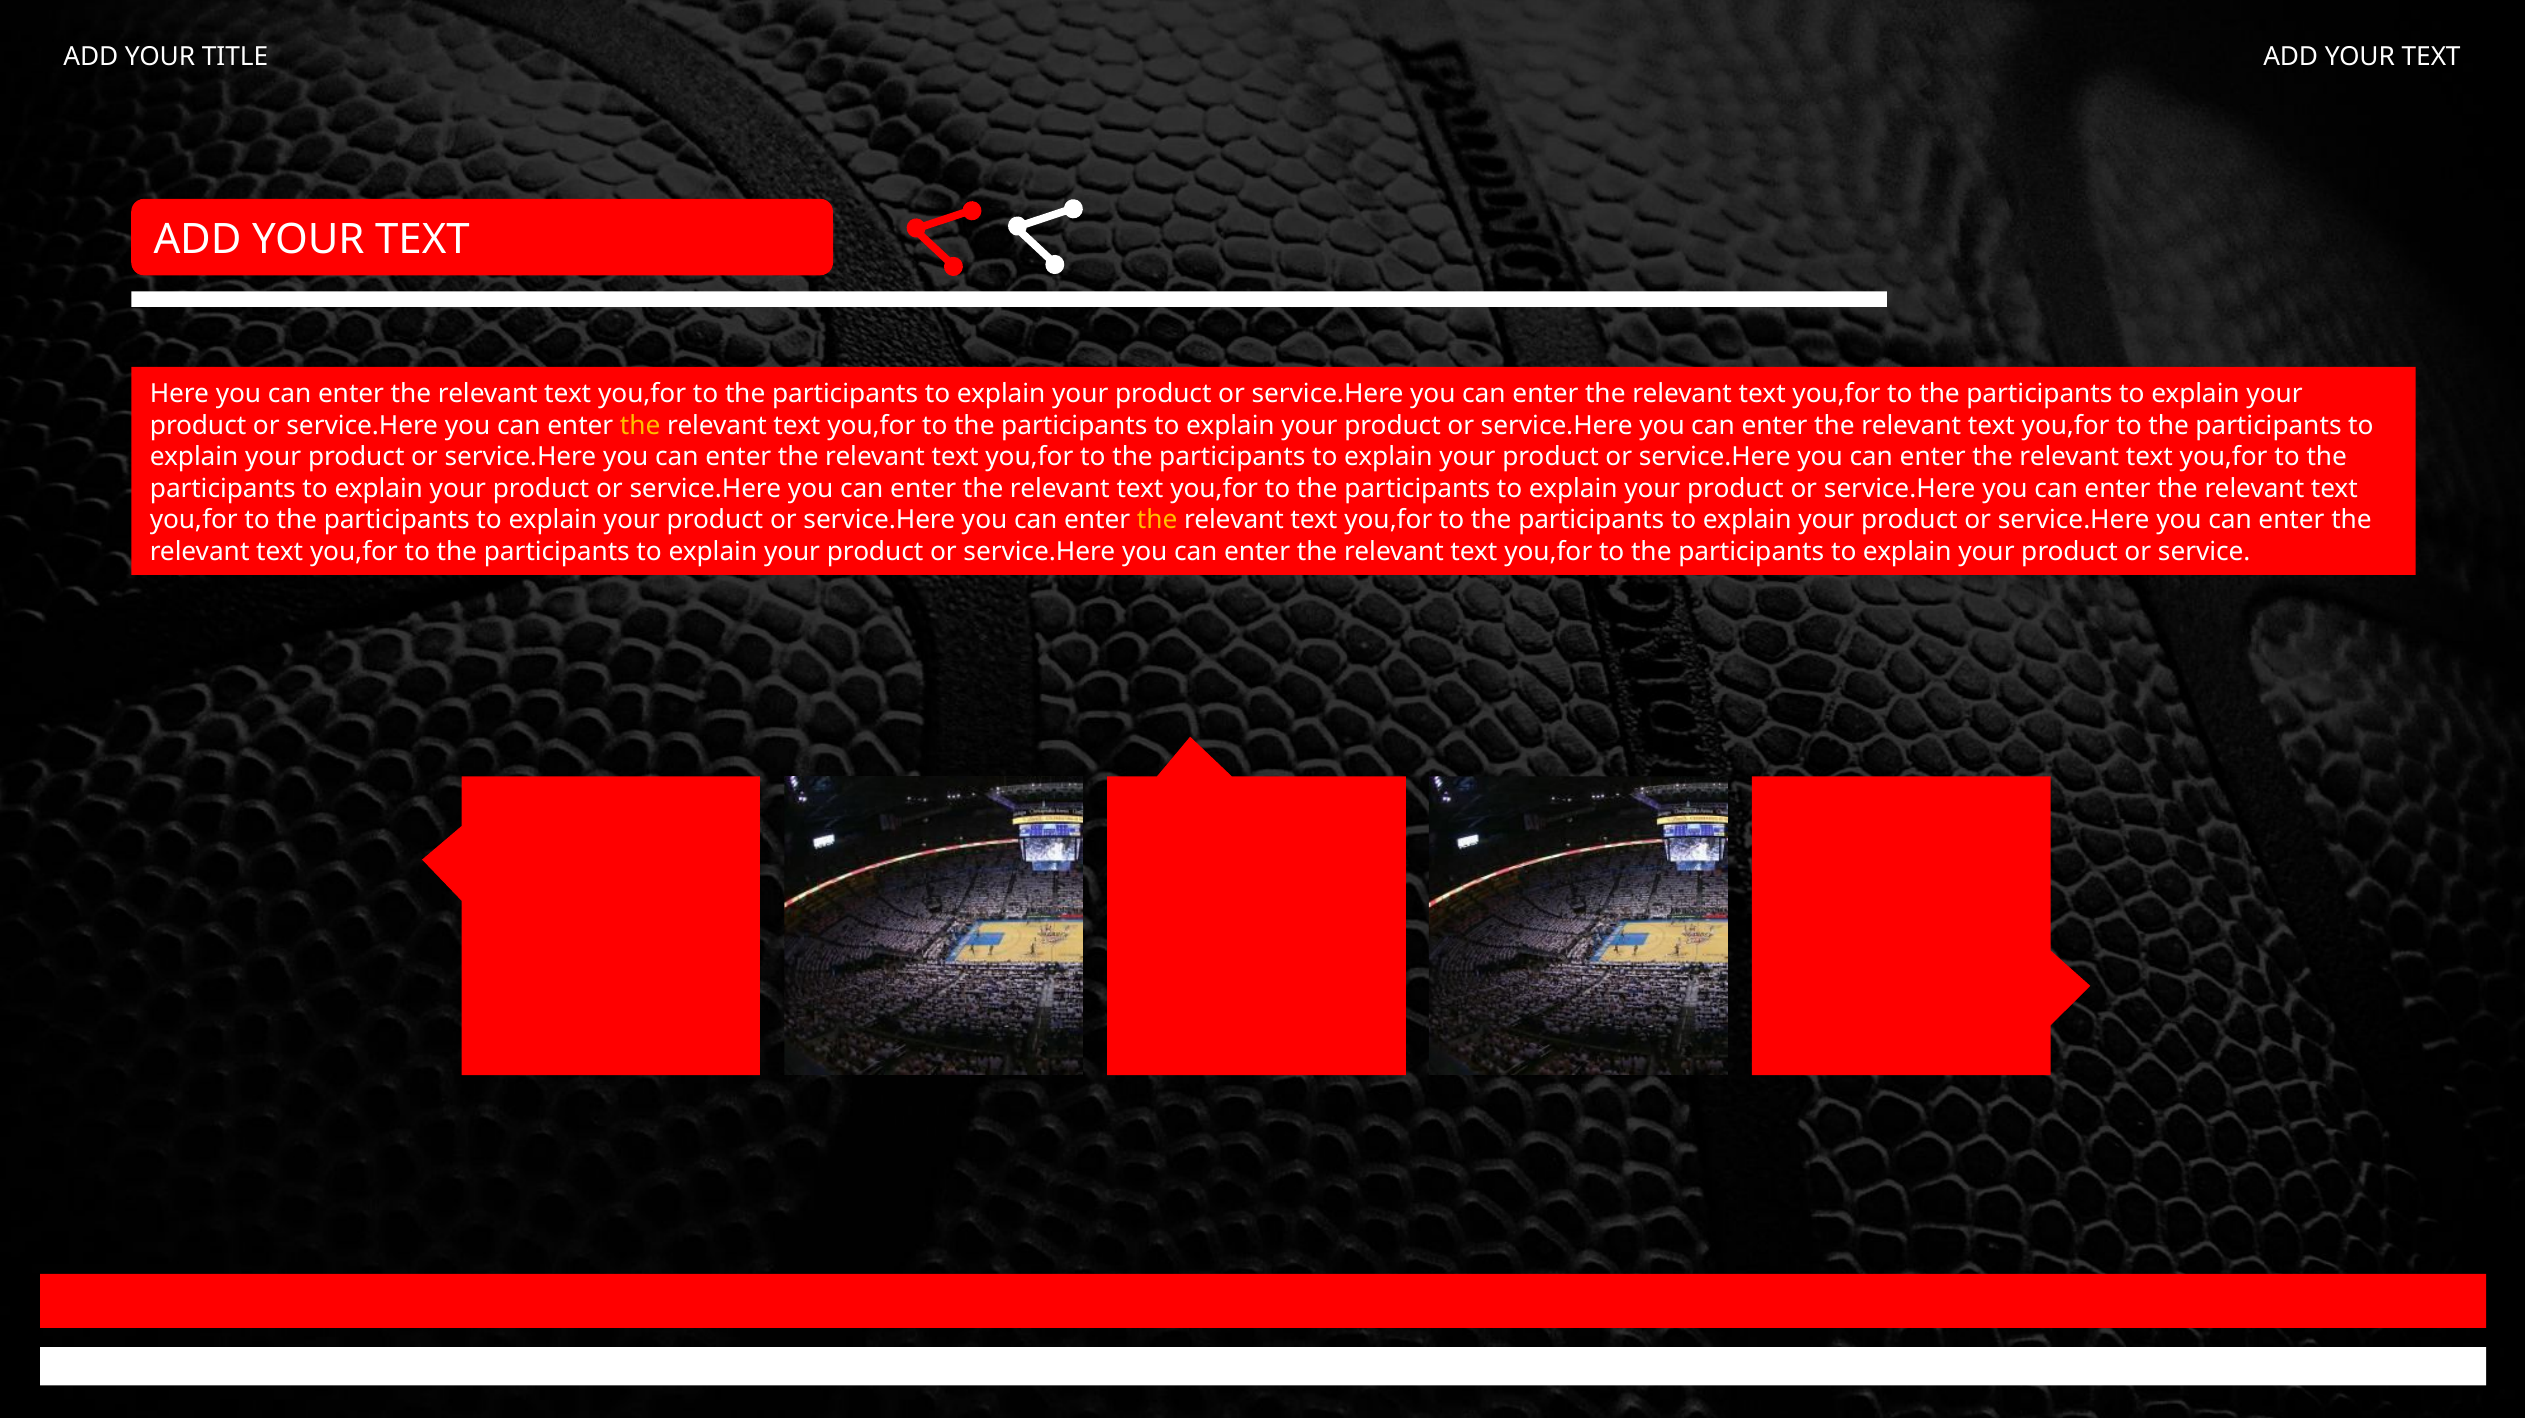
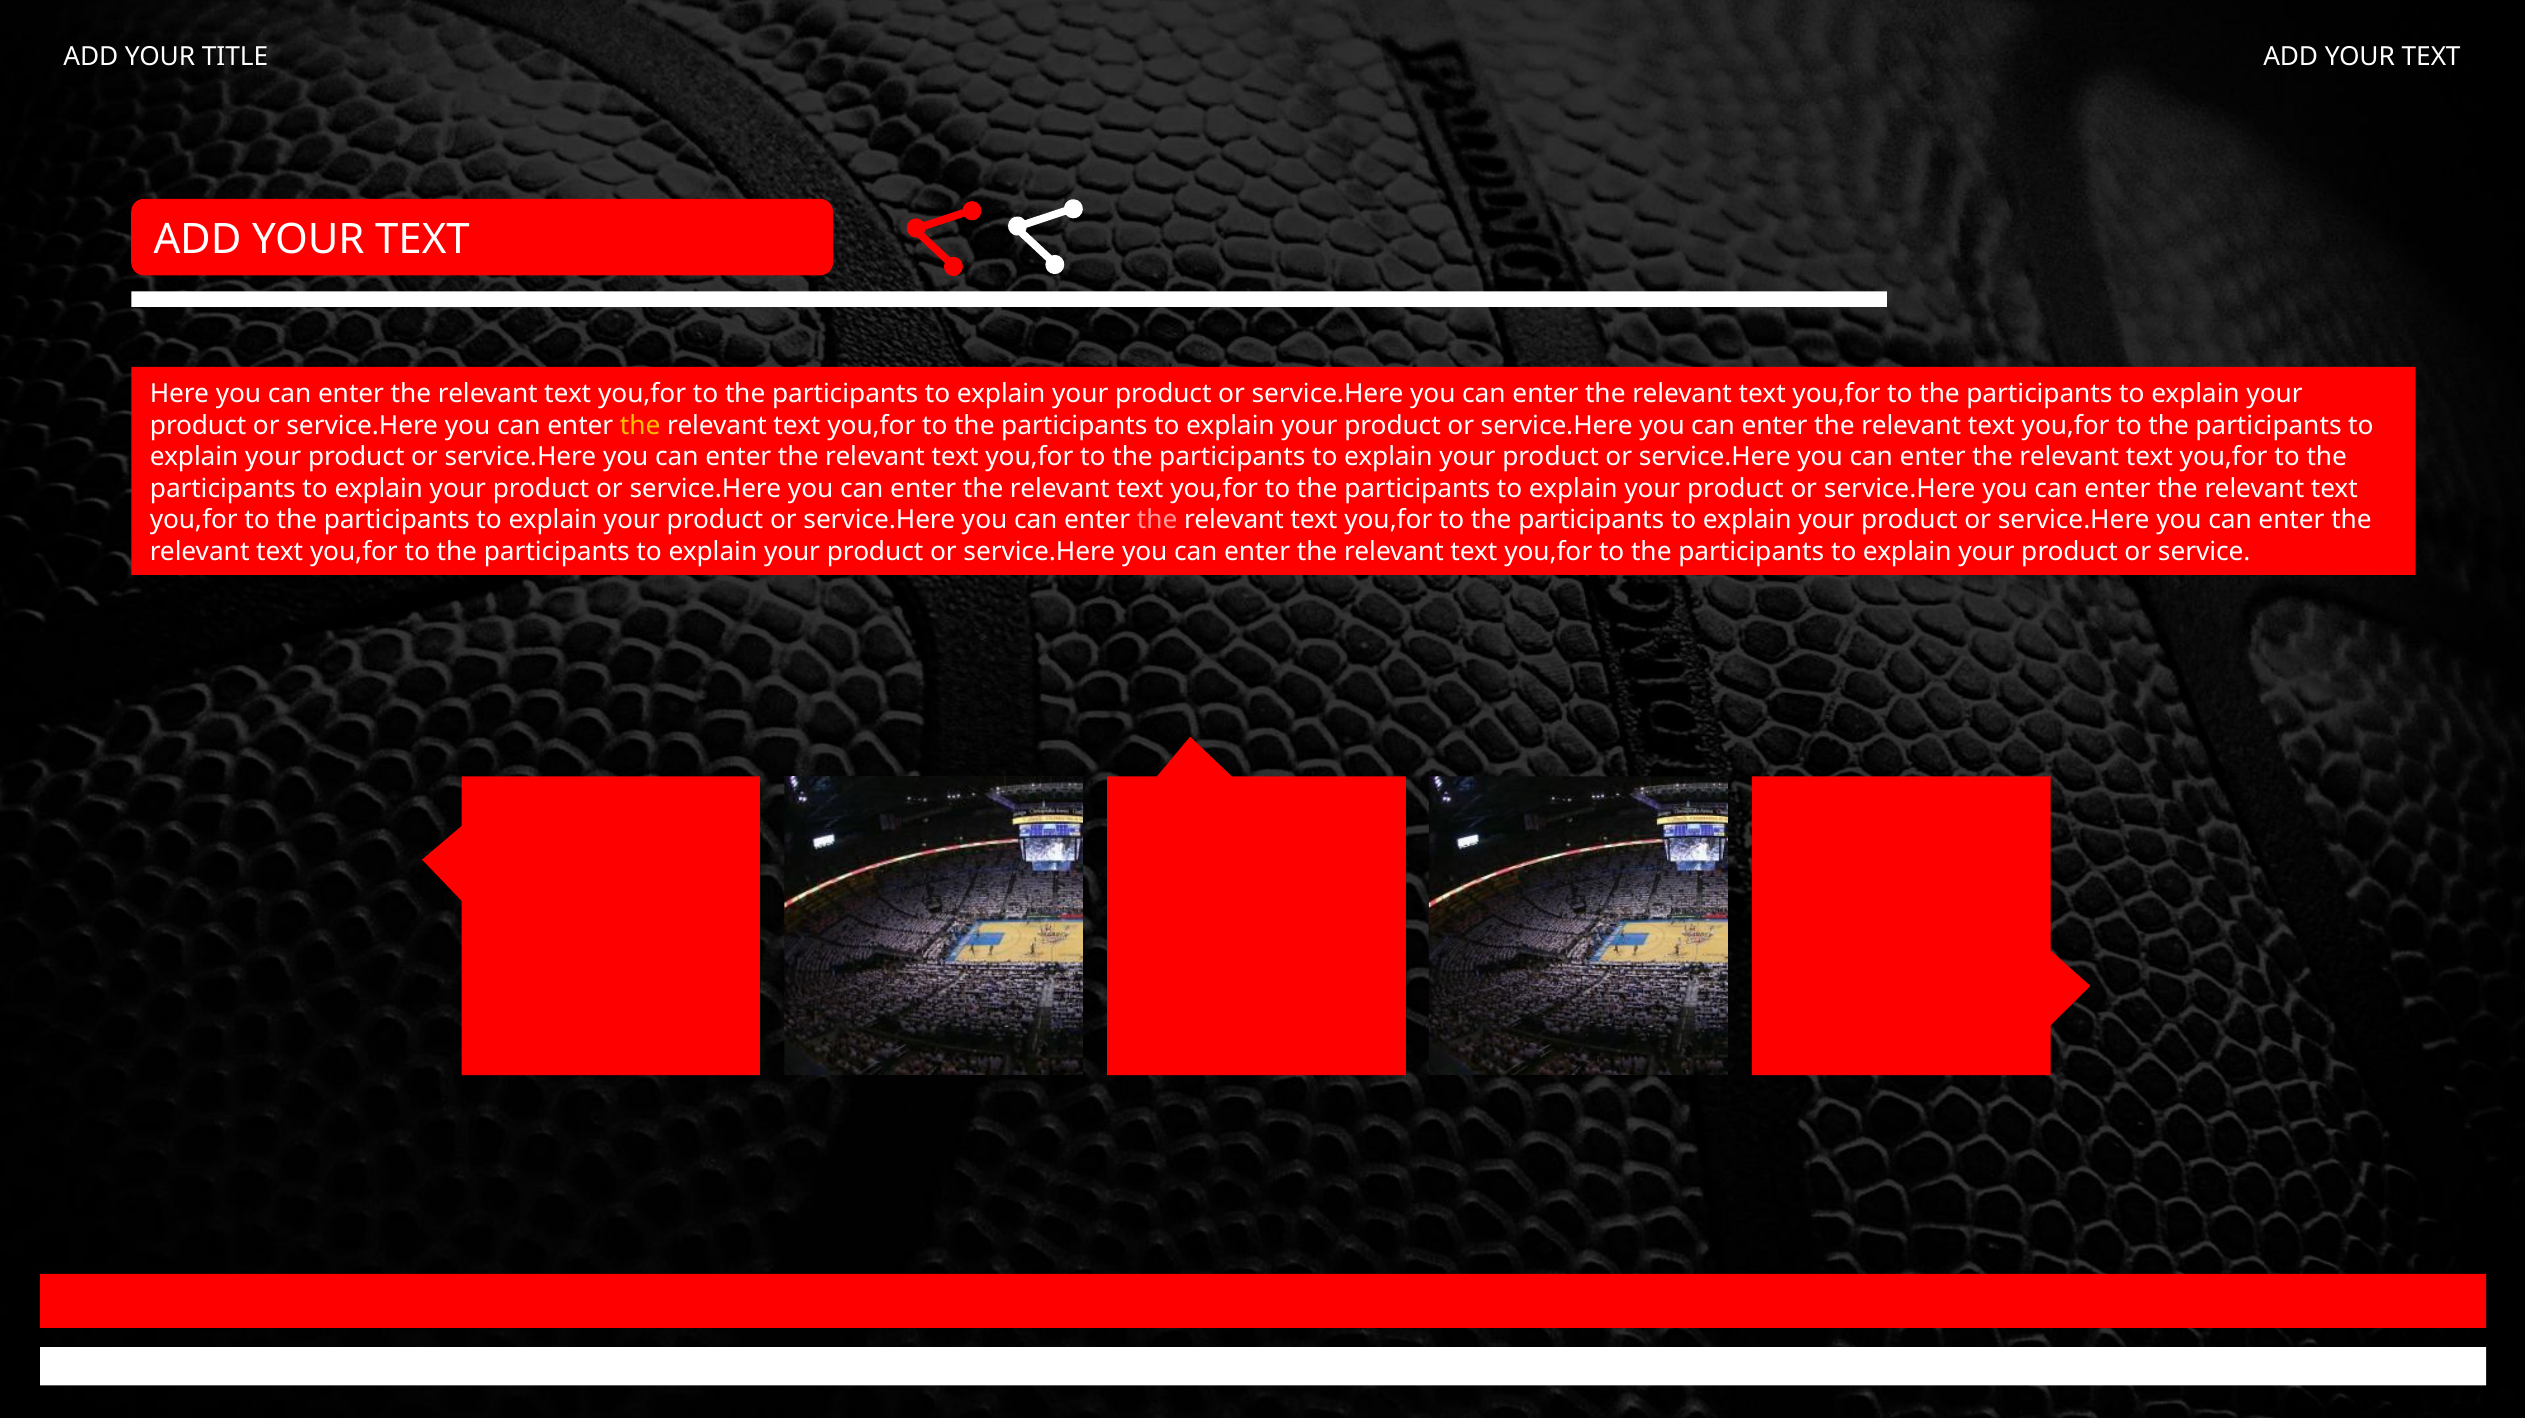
the at (1157, 520) colour: yellow -> pink
